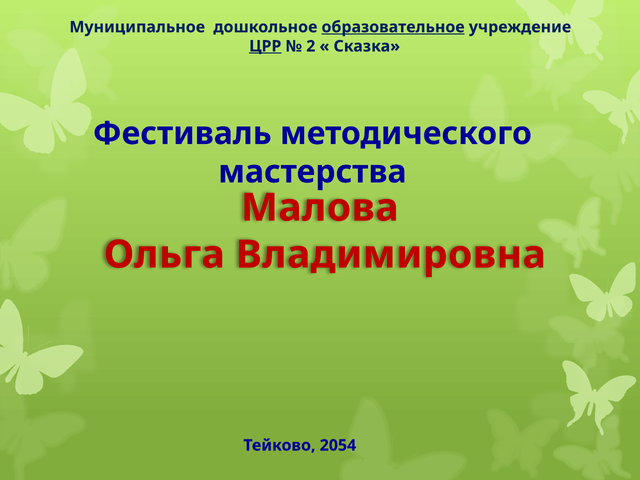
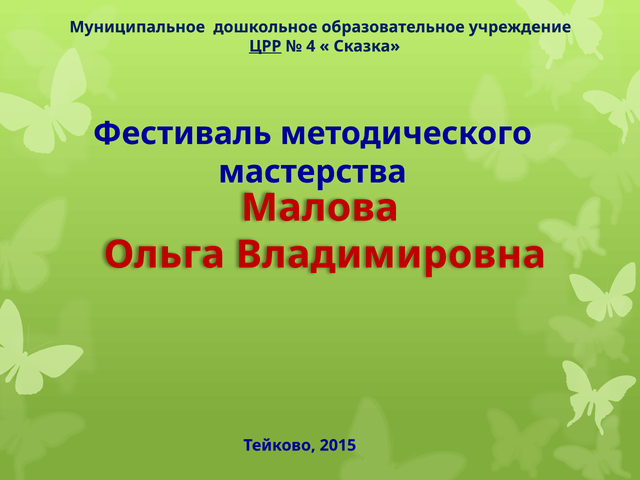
образовательное underline: present -> none
2: 2 -> 4
2054: 2054 -> 2015
